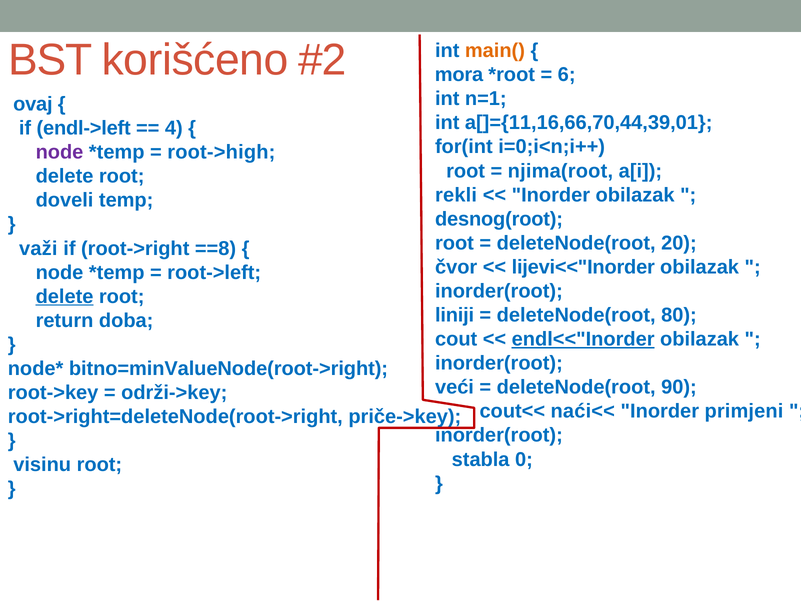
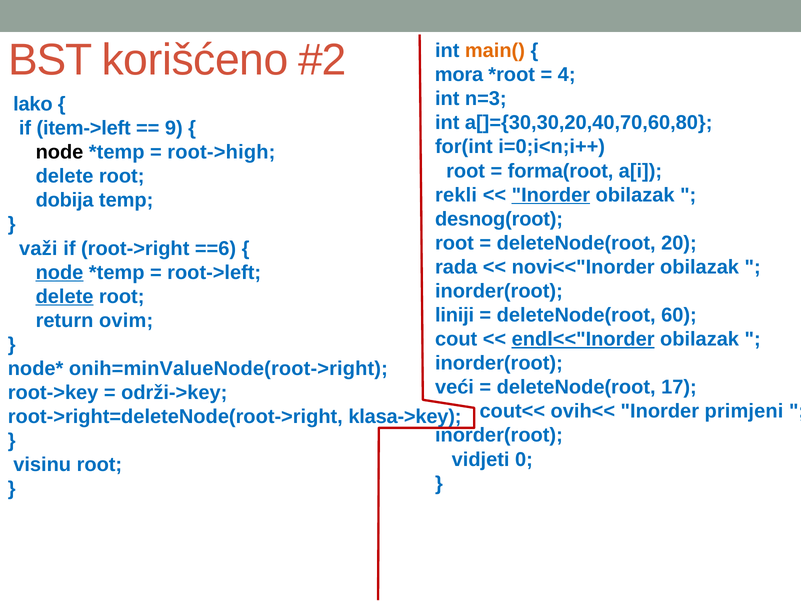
6: 6 -> 4
n=1: n=1 -> n=3
ovaj: ovaj -> lako
a[]={11,16,66,70,44,39,01: a[]={11,16,66,70,44,39,01 -> a[]={30,30,20,40,70,60,80
endl->left: endl->left -> item->left
4: 4 -> 9
node at (59, 152) colour: purple -> black
njima(root: njima(root -> forma(root
Inorder at (551, 195) underline: none -> present
doveli: doveli -> dobija
==8: ==8 -> ==6
čvor: čvor -> rada
lijevi<<"Inorder: lijevi<<"Inorder -> novi<<"Inorder
node at (59, 272) underline: none -> present
80: 80 -> 60
doba: doba -> ovim
bitno=minValueNode(root->right: bitno=minValueNode(root->right -> onih=minValueNode(root->right
90: 90 -> 17
naći<<: naći<< -> ovih<<
priče->key: priče->key -> klasa->key
stabla: stabla -> vidjeti
